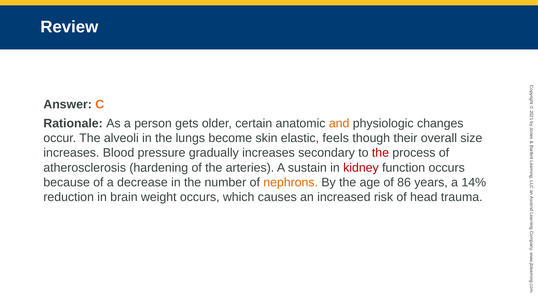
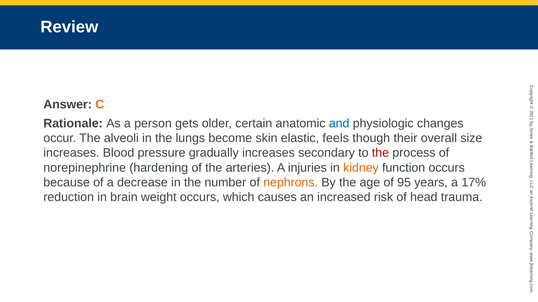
and colour: orange -> blue
atherosclerosis: atherosclerosis -> norepinephrine
sustain: sustain -> injuries
kidney colour: red -> orange
86: 86 -> 95
14%: 14% -> 17%
